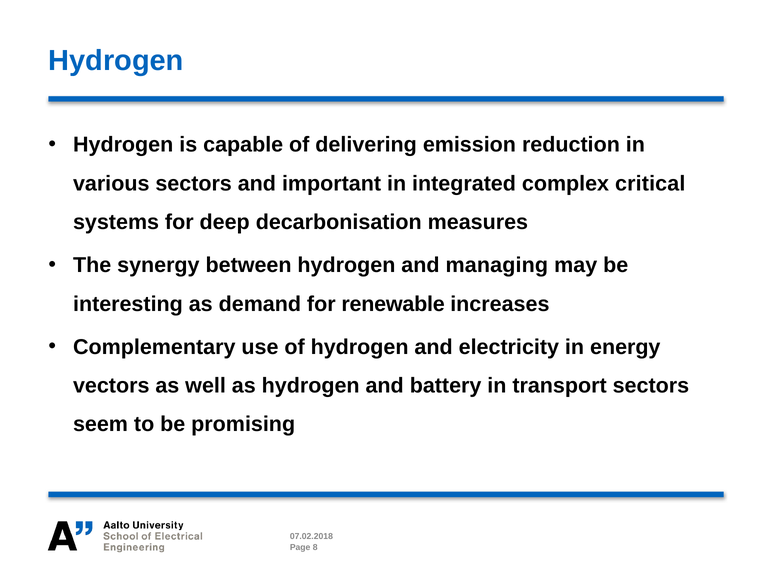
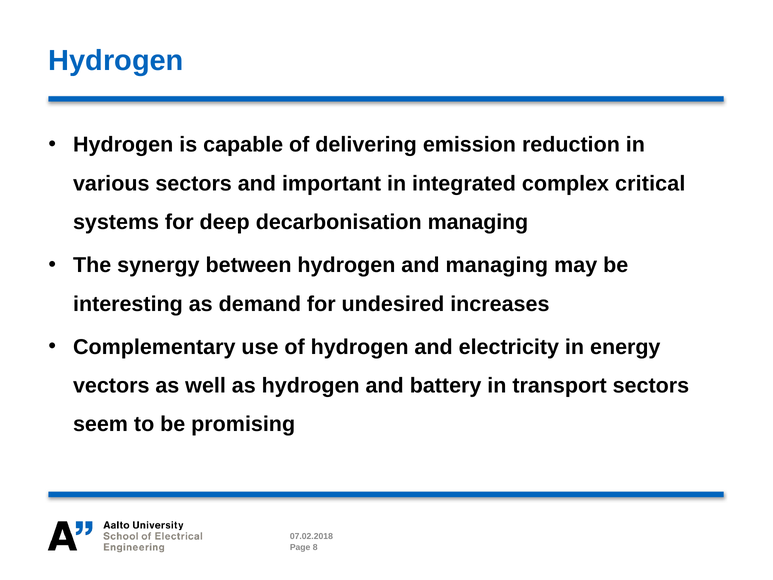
decarbonisation measures: measures -> managing
renewable: renewable -> undesired
